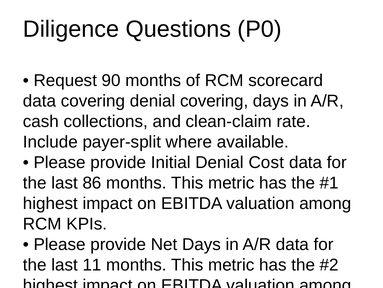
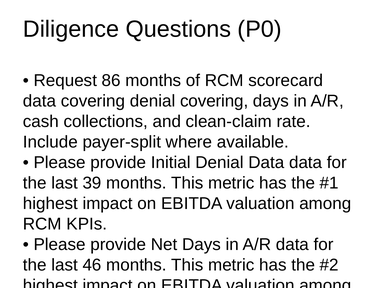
90: 90 -> 86
Denial Cost: Cost -> Data
86: 86 -> 39
11: 11 -> 46
